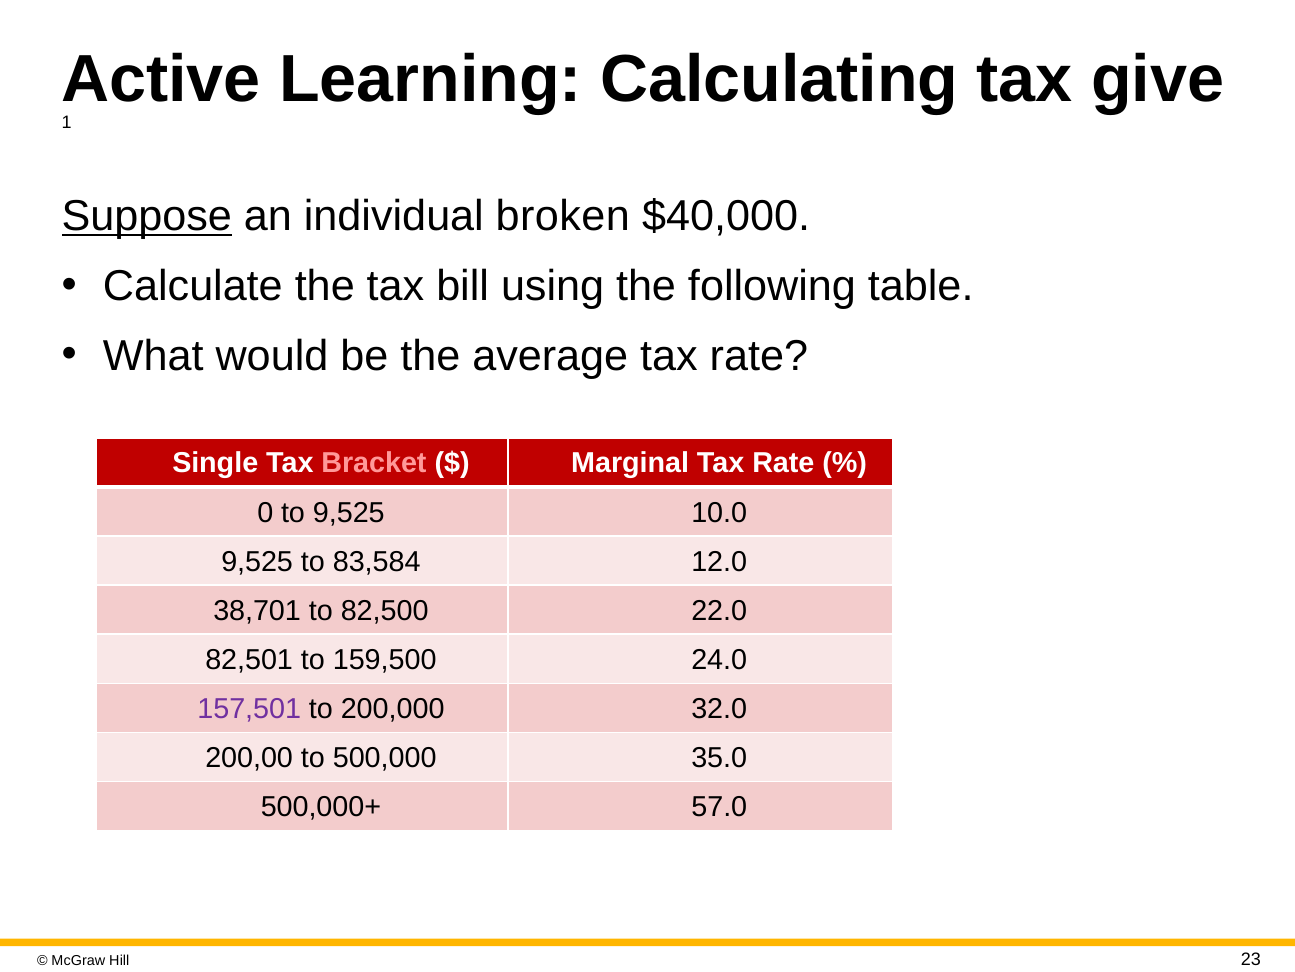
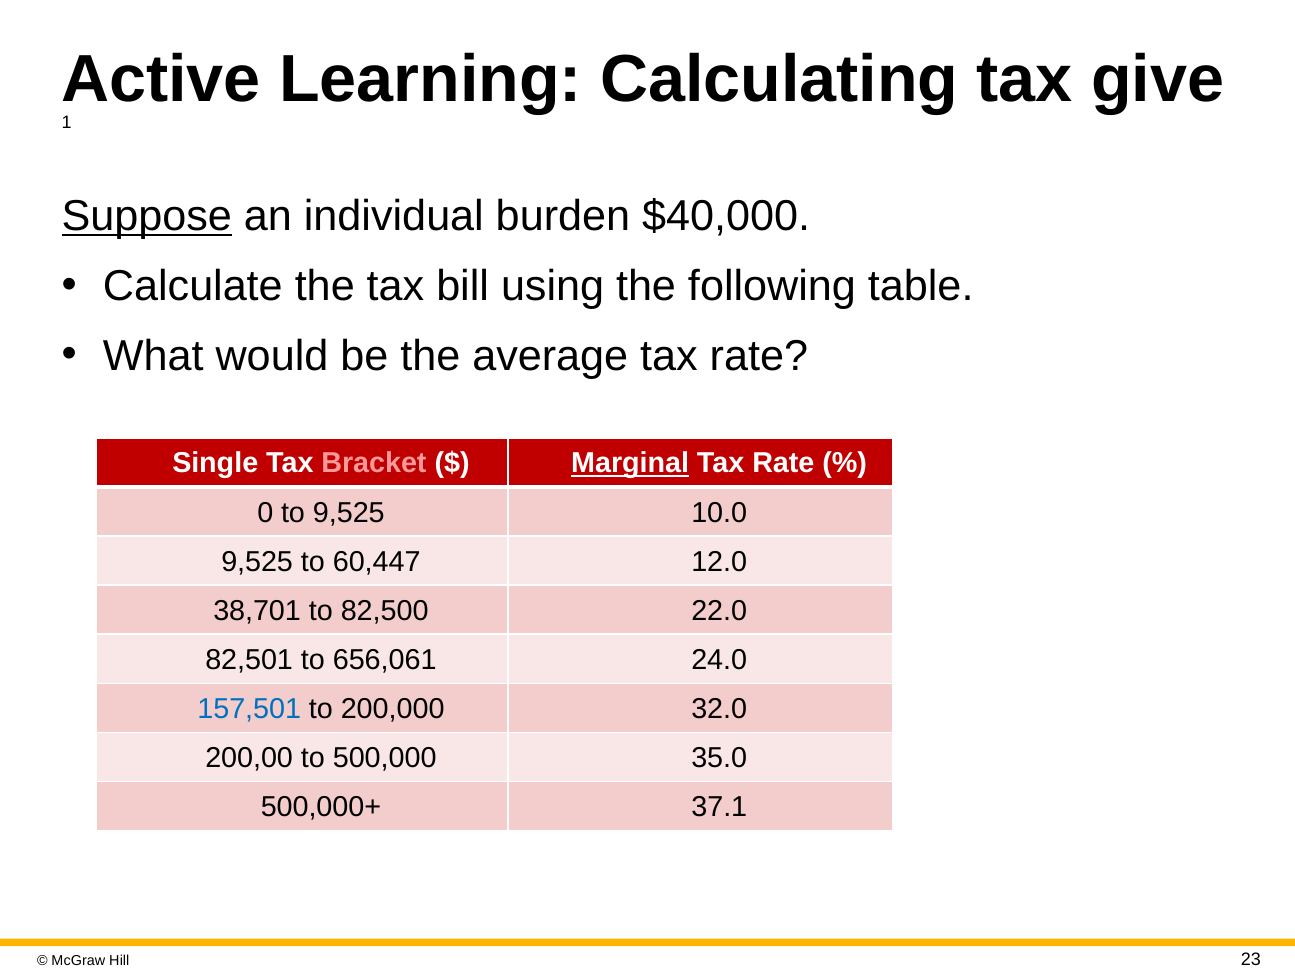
broken: broken -> burden
Marginal underline: none -> present
83,584: 83,584 -> 60,447
159,500: 159,500 -> 656,061
157,501 colour: purple -> blue
57.0: 57.0 -> 37.1
